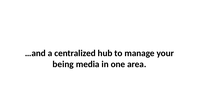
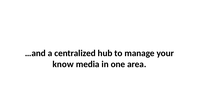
being: being -> know
